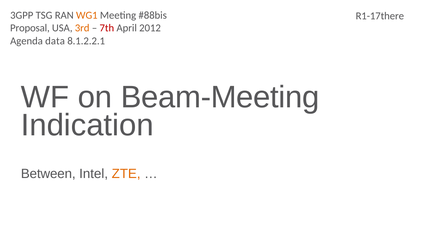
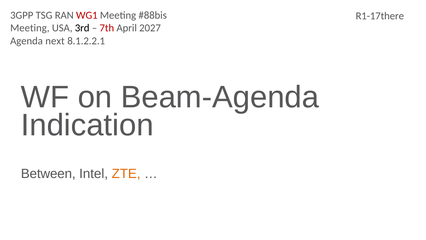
WG1 colour: orange -> red
Proposal at (30, 28): Proposal -> Meeting
3rd colour: orange -> black
2012: 2012 -> 2027
data: data -> next
Beam-Meeting: Beam-Meeting -> Beam-Agenda
